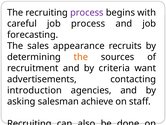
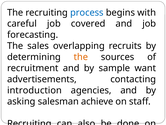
process at (87, 13) colour: purple -> blue
job process: process -> covered
appearance: appearance -> overlapping
criteria: criteria -> sample
